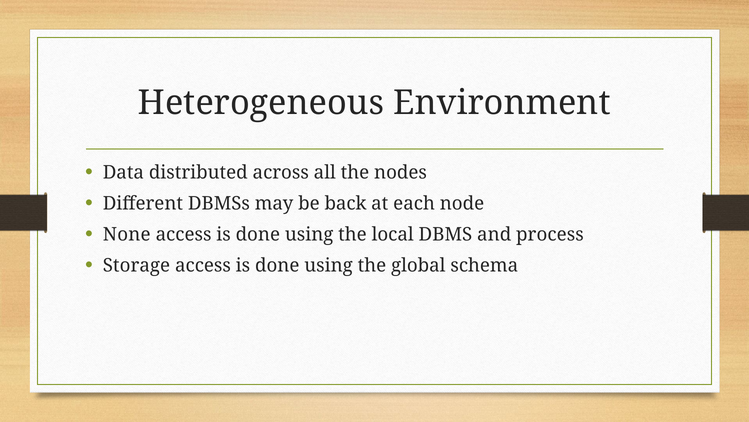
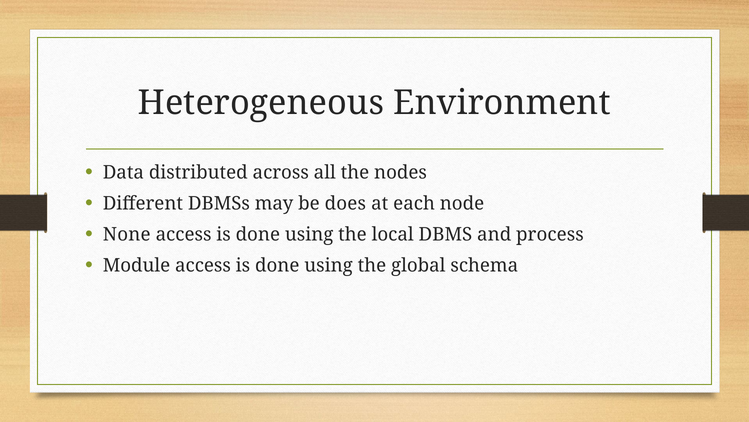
back: back -> does
Storage: Storage -> Module
